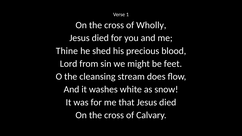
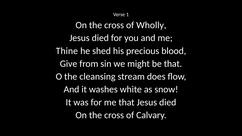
Lord: Lord -> Give
be feet: feet -> that
